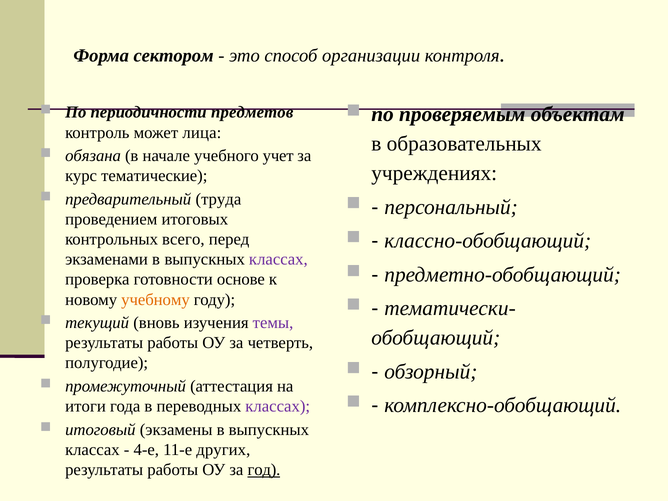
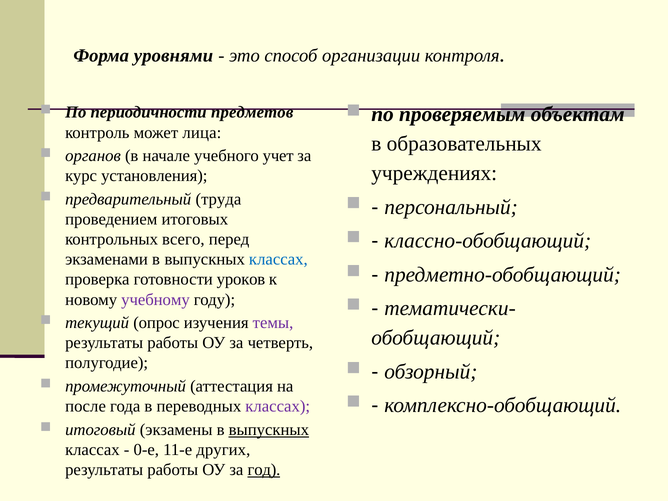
сектором: сектором -> уровнями
обязана: обязана -> органов
тематические: тематические -> установления
классах at (278, 259) colour: purple -> blue
основе: основе -> уроков
учебному colour: orange -> purple
вновь: вновь -> опрос
итоги: итоги -> после
выпускных at (269, 430) underline: none -> present
4-е: 4-е -> 0-е
